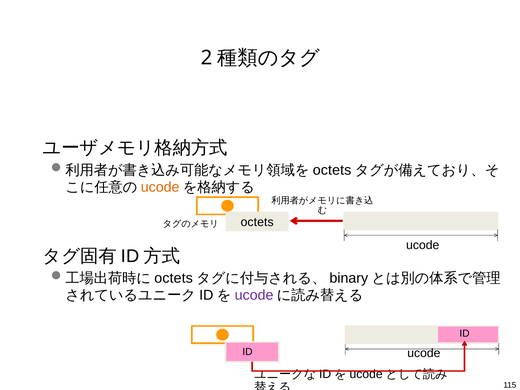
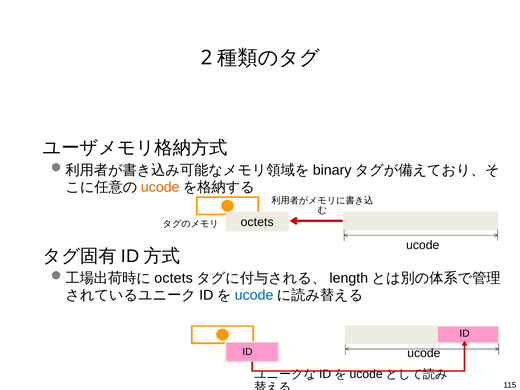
octets at (332, 170): octets -> binary
binary: binary -> length
ucode at (254, 295) colour: purple -> blue
